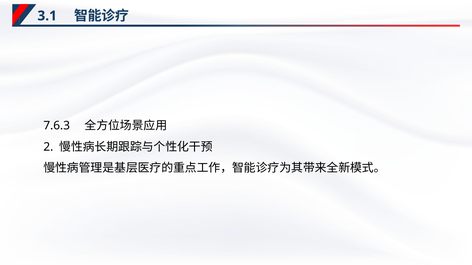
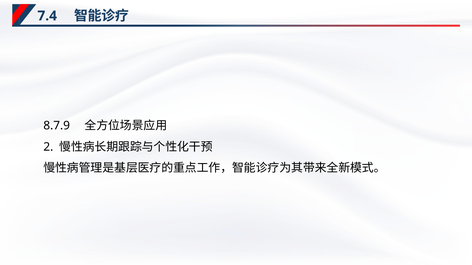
3.1: 3.1 -> 7.4
7.6.3: 7.6.3 -> 8.7.9
